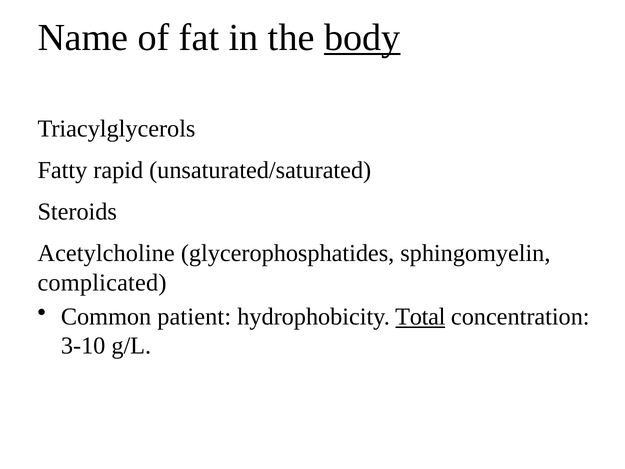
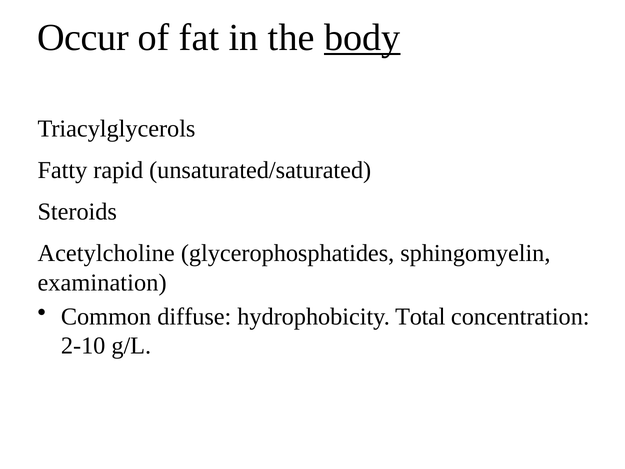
Name: Name -> Occur
complicated: complicated -> examination
patient: patient -> diffuse
Total underline: present -> none
3-10: 3-10 -> 2-10
